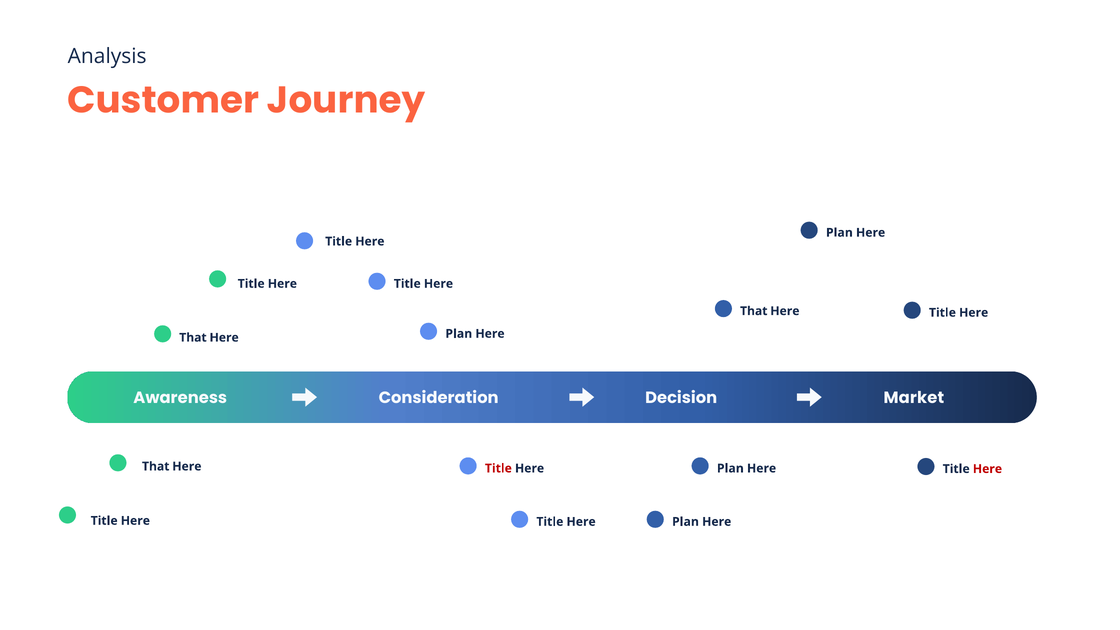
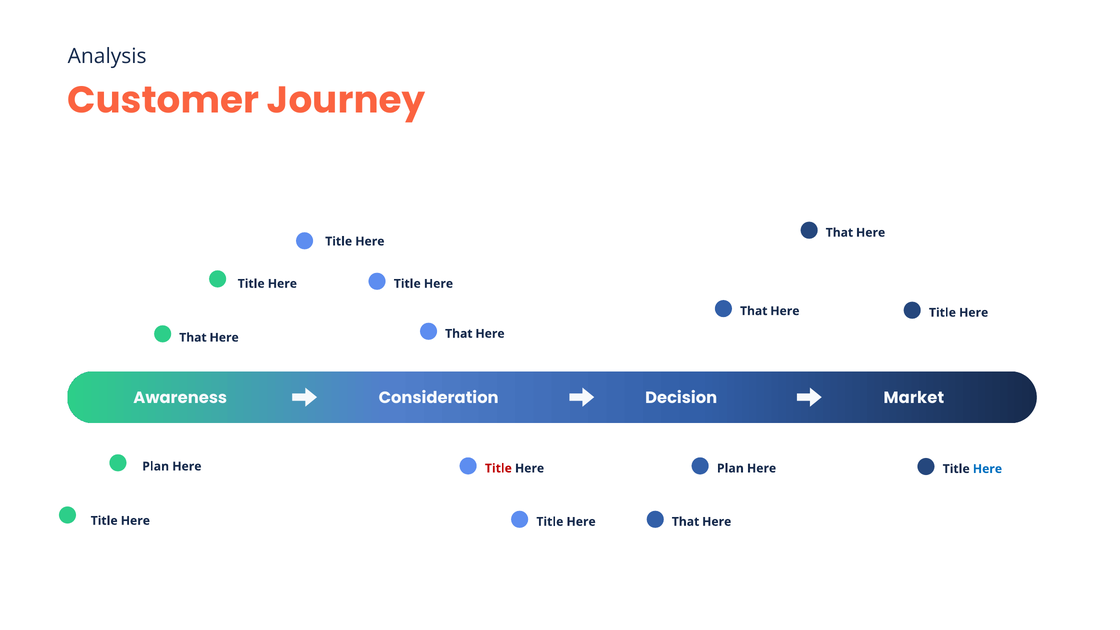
Plan at (839, 233): Plan -> That
Plan at (459, 334): Plan -> That
That at (156, 466): That -> Plan
Here at (987, 469) colour: red -> blue
Plan at (685, 522): Plan -> That
